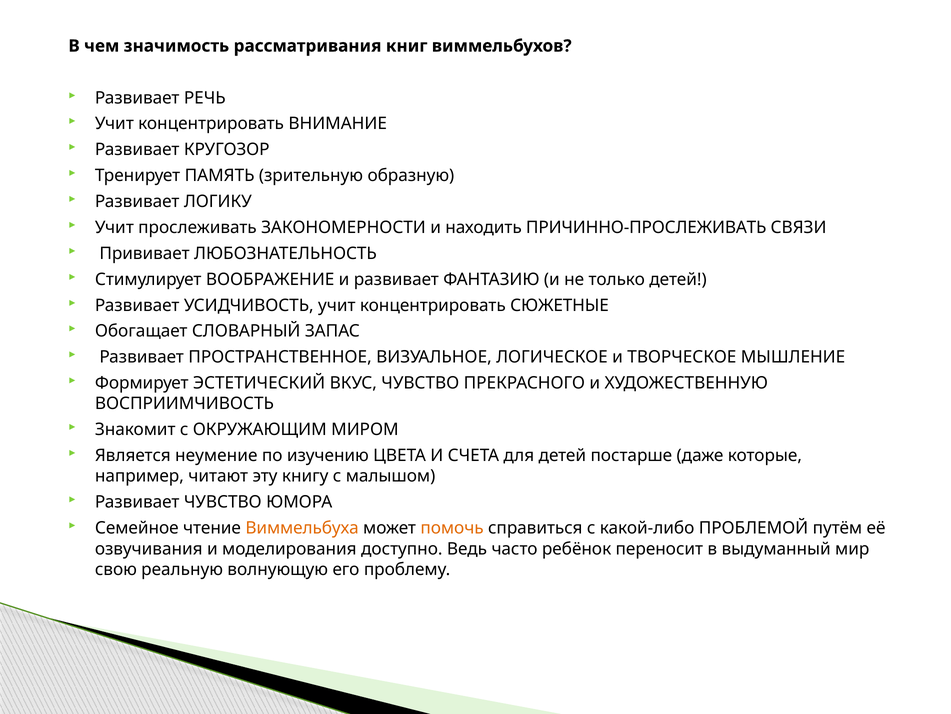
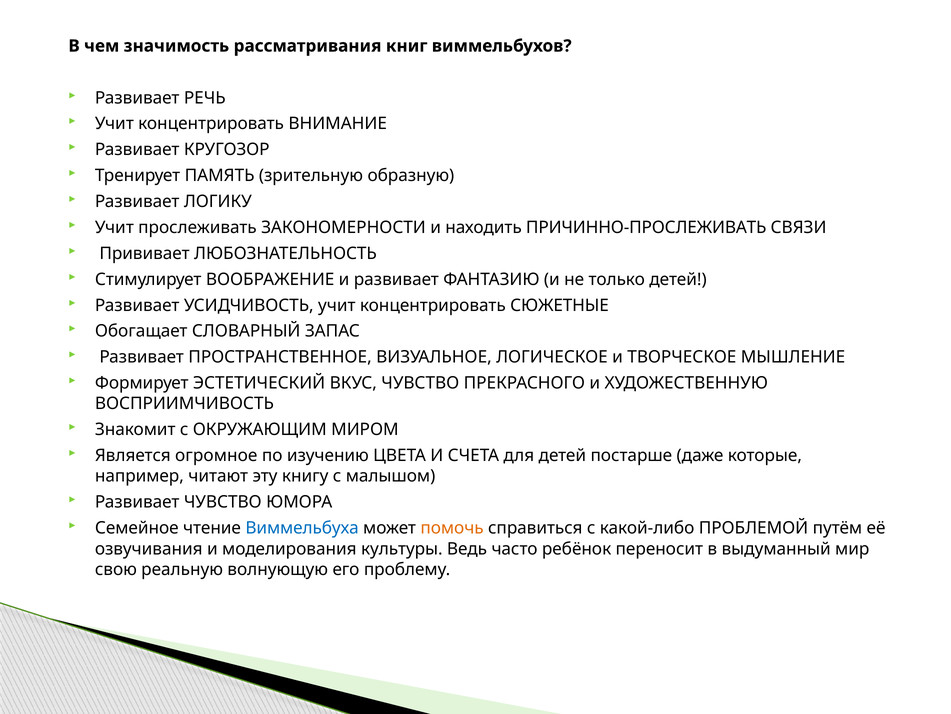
неумение: неумение -> огромное
Виммельбуха colour: orange -> blue
доступно: доступно -> культуры
